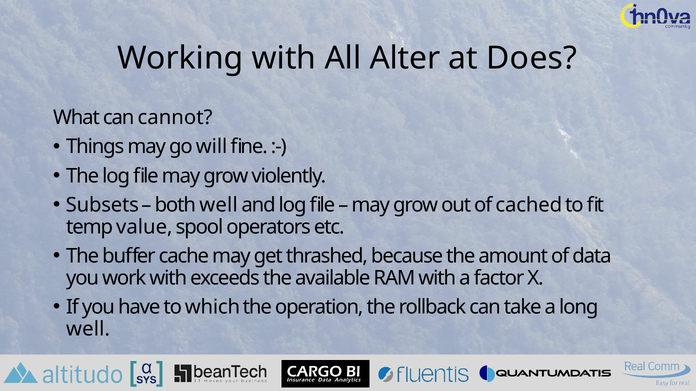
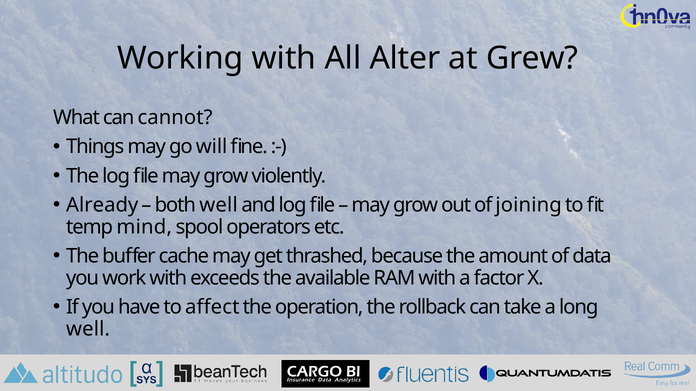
Does: Does -> Grew
Subsets: Subsets -> Already
cached: cached -> joining
value: value -> mind
which: which -> affect
